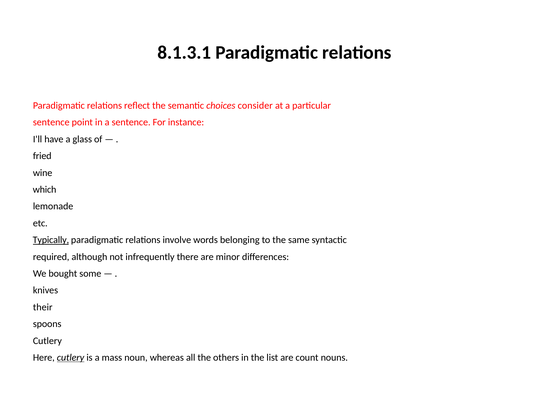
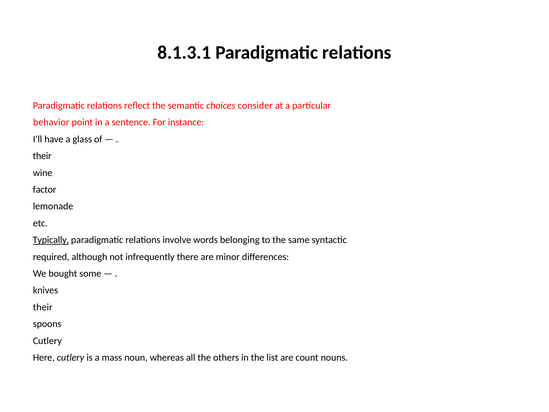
sentence at (51, 122): sentence -> behavior
fried at (42, 156): fried -> their
which: which -> factor
cutlery at (71, 357) underline: present -> none
